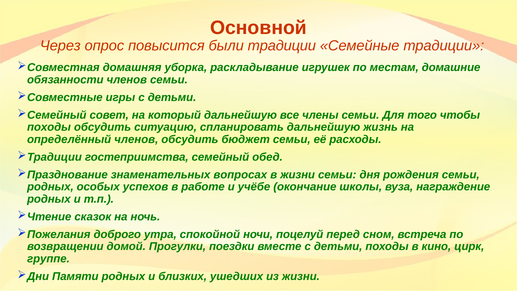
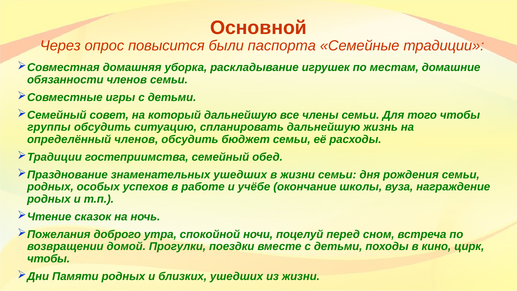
были традиции: традиции -> паспорта
походы at (49, 127): походы -> группы
знаменательных вопросах: вопросах -> ушедших
группе at (48, 259): группе -> чтобы
